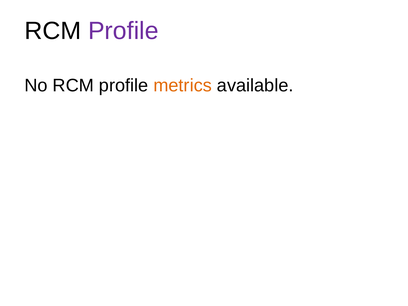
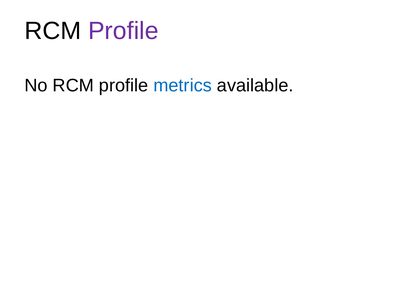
metrics colour: orange -> blue
